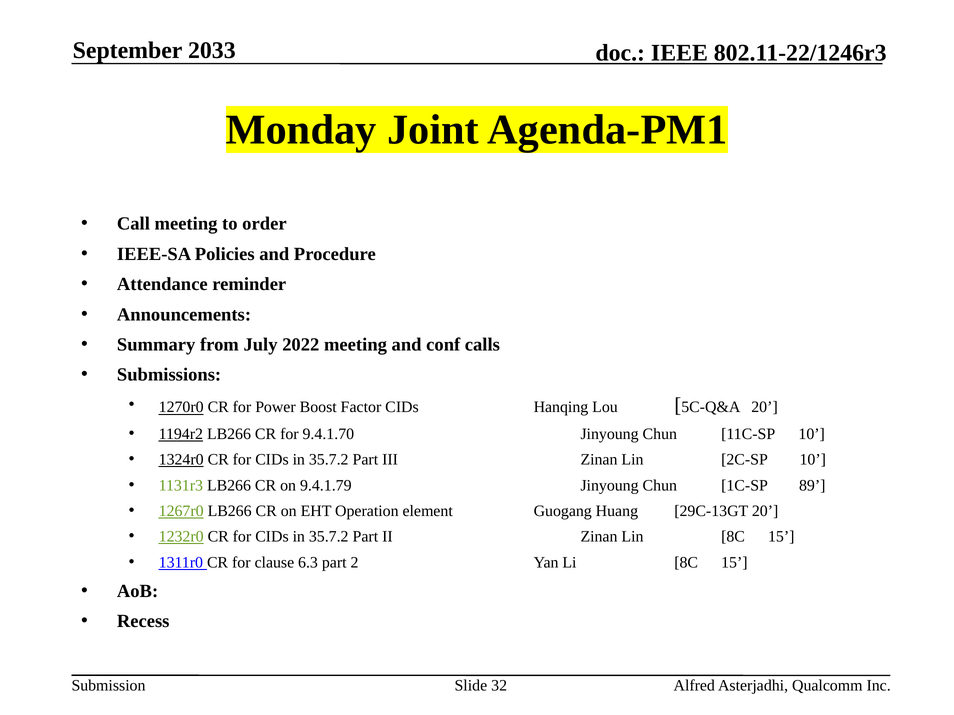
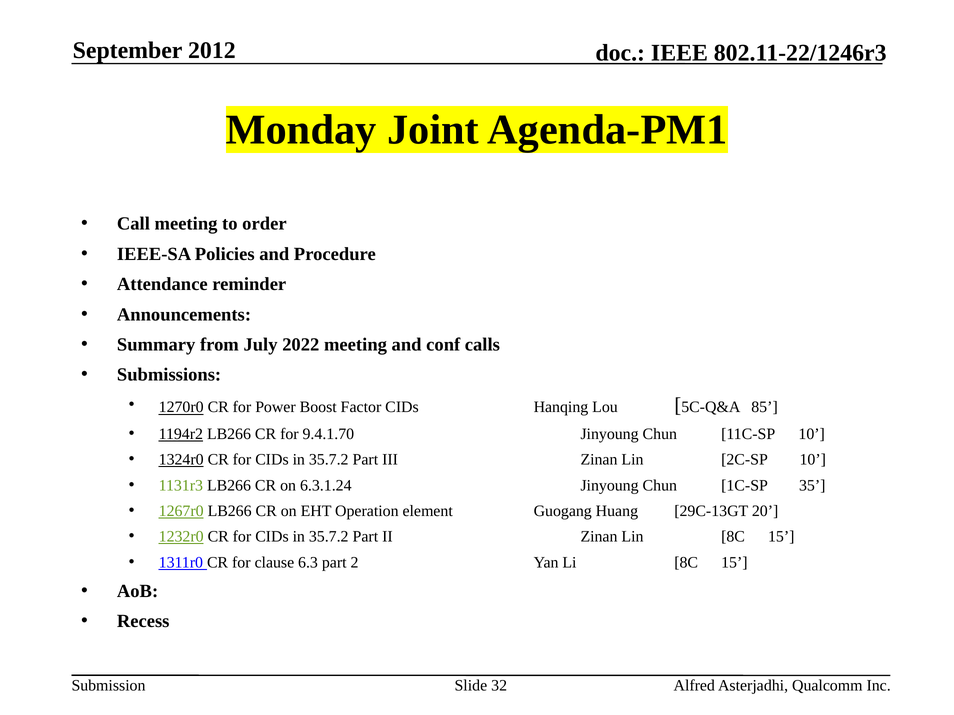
2033: 2033 -> 2012
5C-Q&A 20: 20 -> 85
9.4.1.79: 9.4.1.79 -> 6.3.1.24
89: 89 -> 35
